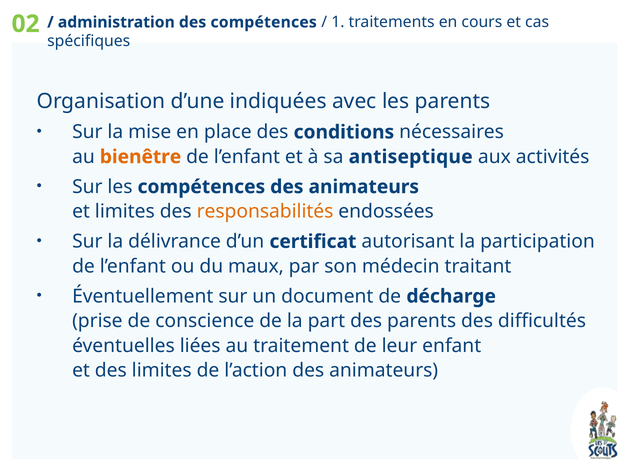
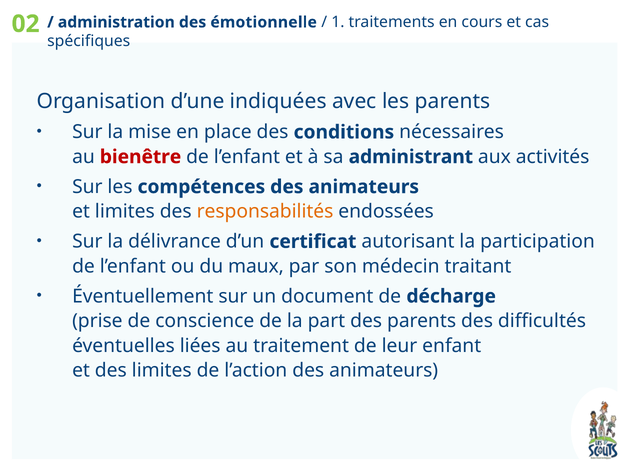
des compétences: compétences -> émotionnelle
bienêtre colour: orange -> red
antiseptique: antiseptique -> administrant
